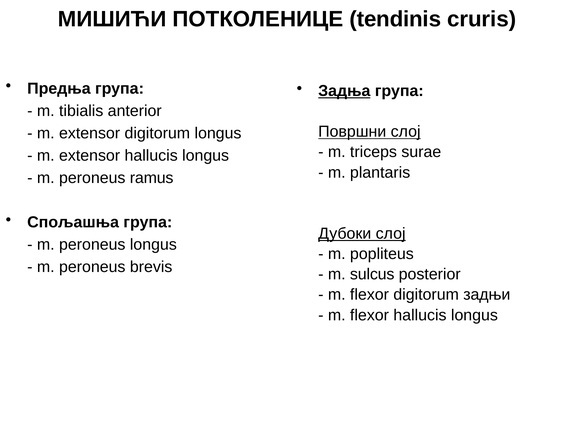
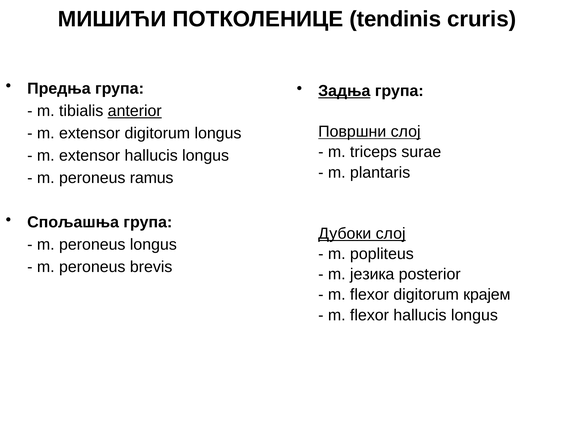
anterior underline: none -> present
sulcus: sulcus -> језика
задњи: задњи -> крајем
